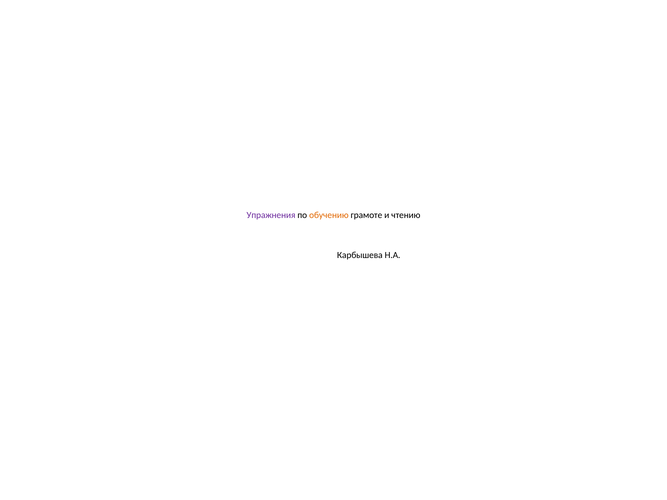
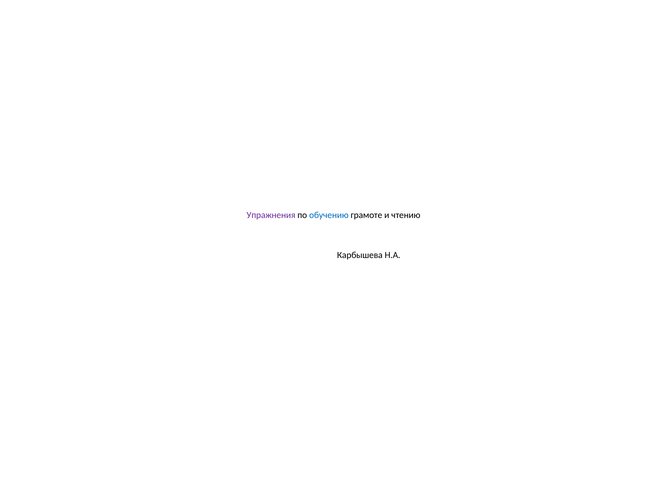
обучению colour: orange -> blue
